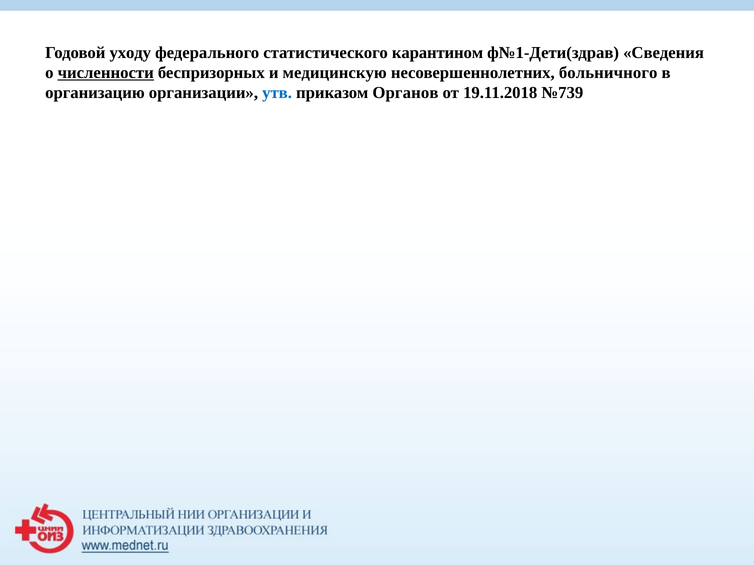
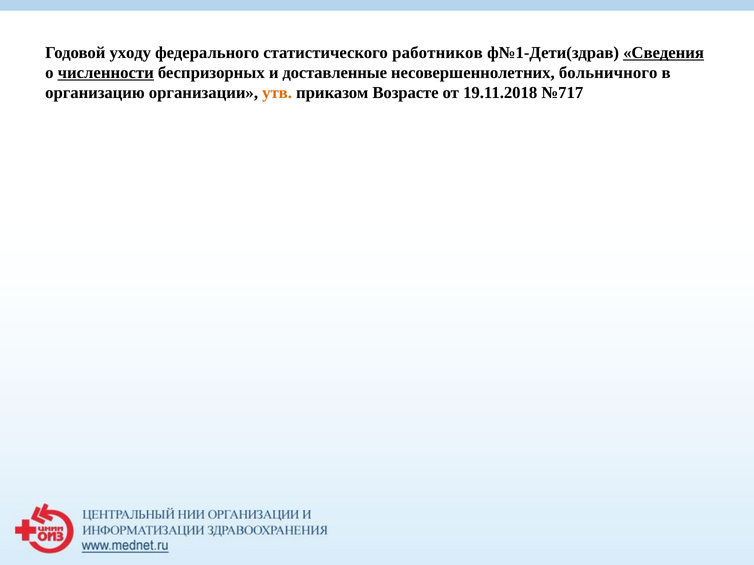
карантином: карантином -> работников
Сведения underline: none -> present
медицинскую: медицинскую -> доставленные
утв colour: blue -> orange
Органов: Органов -> Возрасте
№739: №739 -> №717
